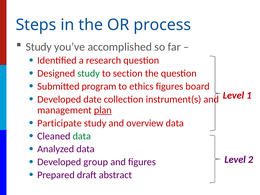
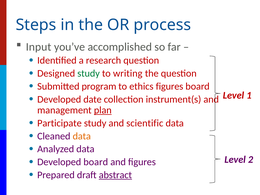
Study at (39, 47): Study -> Input
section: section -> writing
overview: overview -> scientific
data at (82, 136) colour: green -> orange
Developed group: group -> board
abstract underline: none -> present
